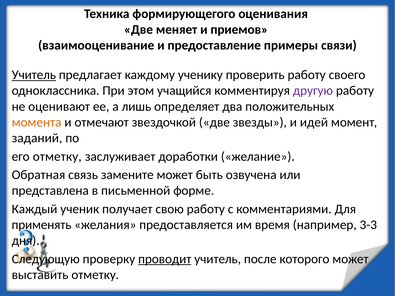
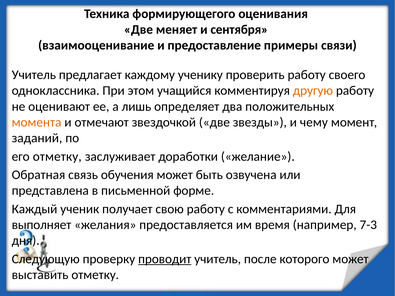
приемов: приемов -> сентября
Учитель at (34, 75) underline: present -> none
другую colour: purple -> orange
идей: идей -> чему
замените: замените -> обучения
применять: применять -> выполняет
3-3: 3-3 -> 7-3
